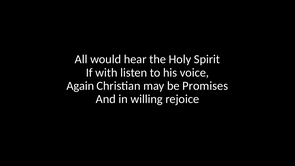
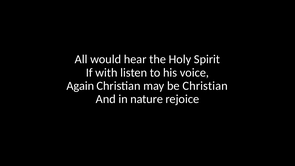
be Promises: Promises -> Christian
willing: willing -> nature
